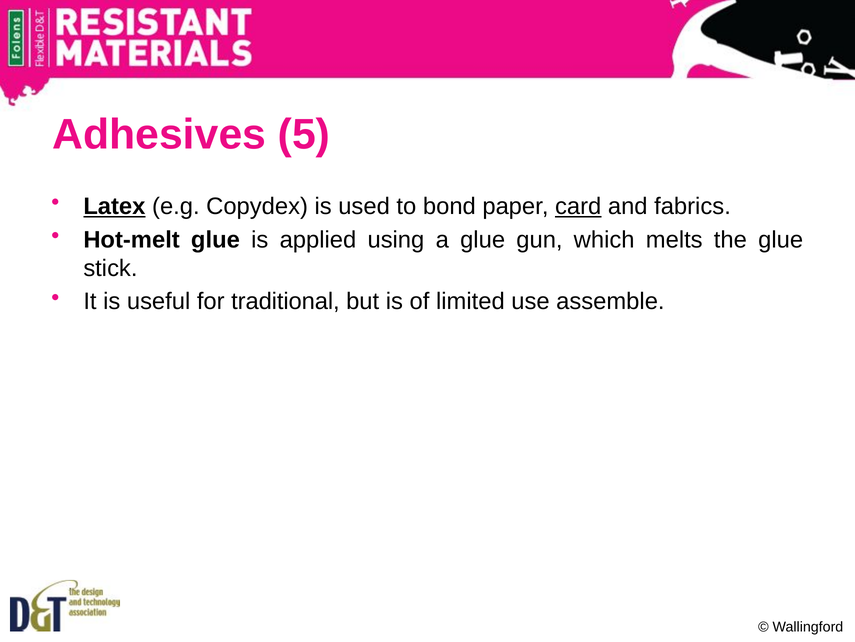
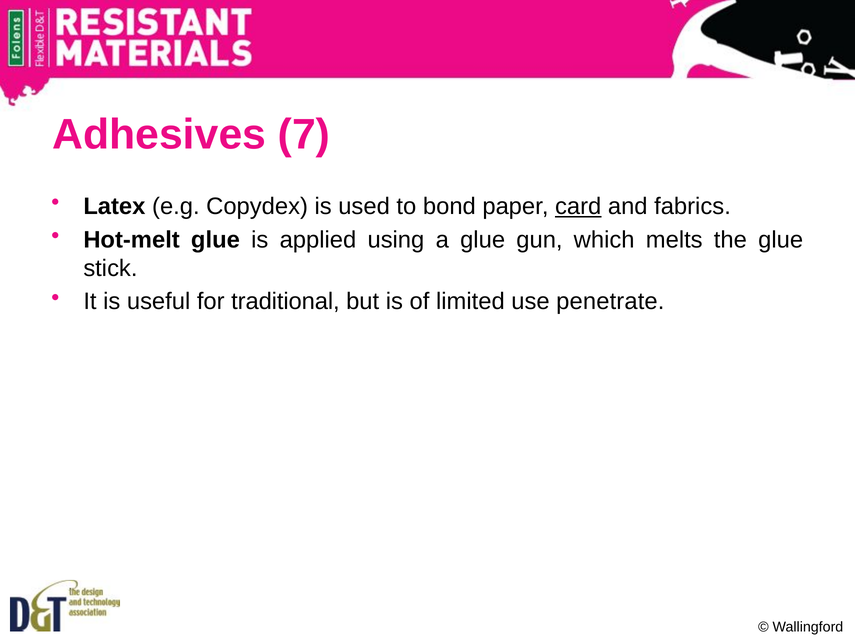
5: 5 -> 7
Latex underline: present -> none
assemble: assemble -> penetrate
